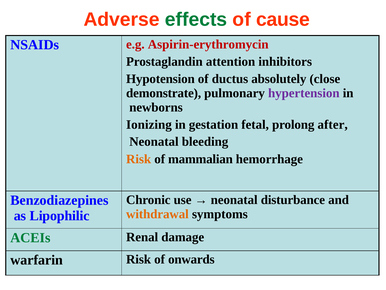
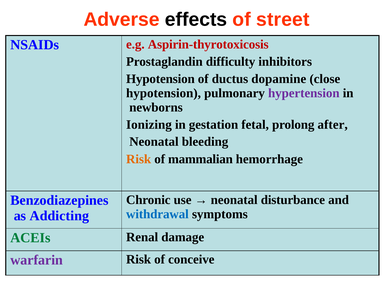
effects colour: green -> black
cause: cause -> street
Aspirin-erythromycin: Aspirin-erythromycin -> Aspirin-thyrotoxicosis
attention: attention -> difficulty
absolutely: absolutely -> dopamine
demonstrate at (164, 93): demonstrate -> hypotension
withdrawal colour: orange -> blue
Lipophilic: Lipophilic -> Addicting
warfarin colour: black -> purple
onwards: onwards -> conceive
